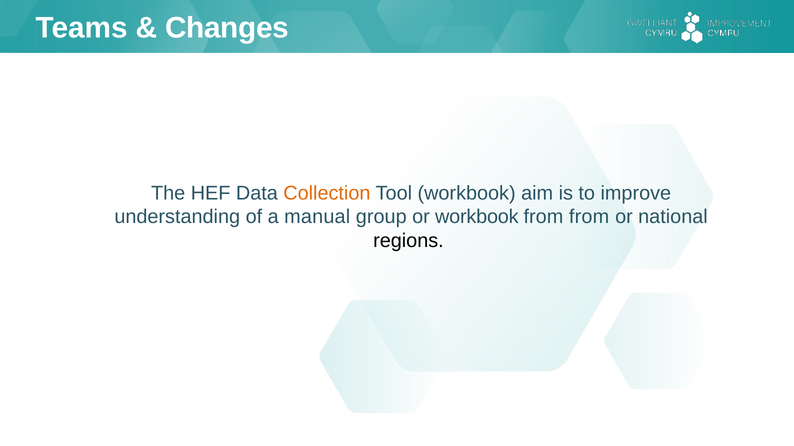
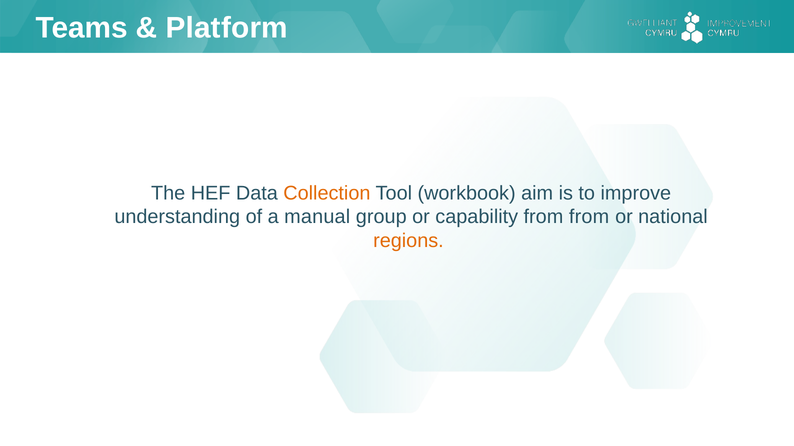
Changes: Changes -> Platform
or workbook: workbook -> capability
regions colour: black -> orange
